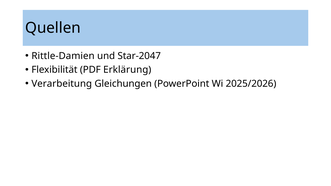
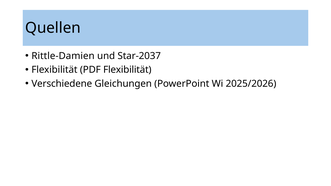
Star-2047: Star-2047 -> Star-2037
PDF Erklärung: Erklärung -> Flexibilität
Verarbeitung: Verarbeitung -> Verschiedene
